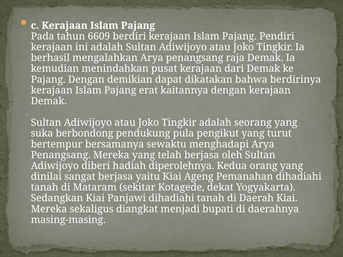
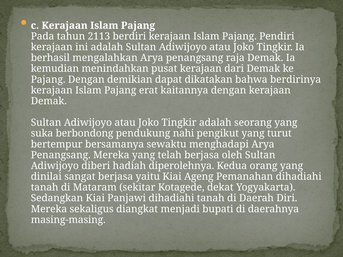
6609: 6609 -> 2113
pula: pula -> nahi
Daerah Kiai: Kiai -> Diri
